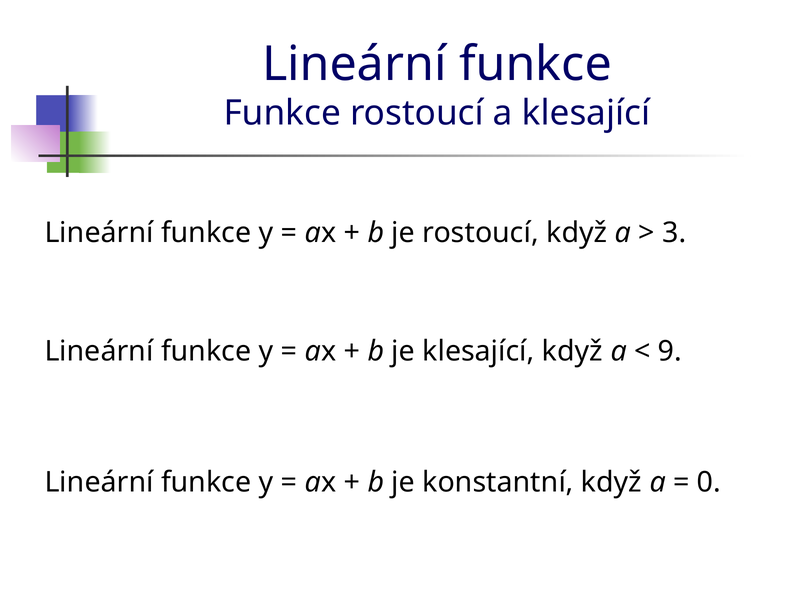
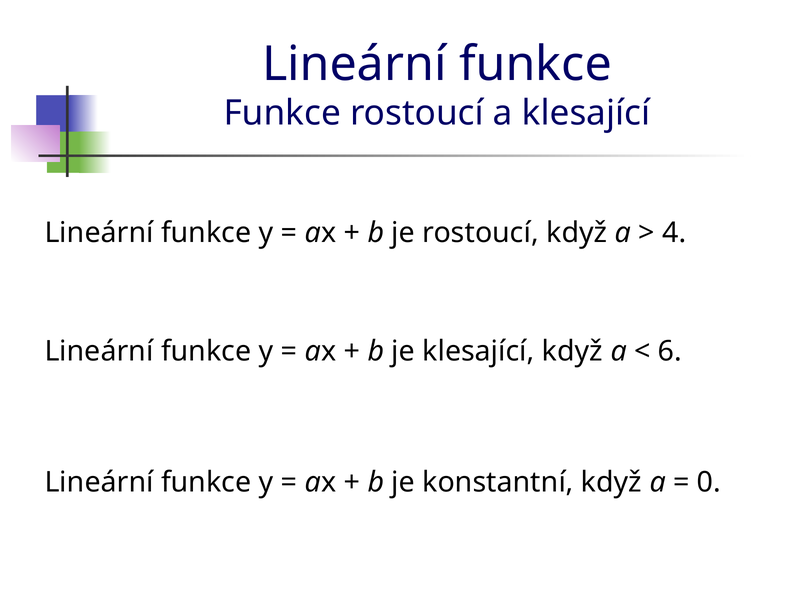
3: 3 -> 4
9: 9 -> 6
